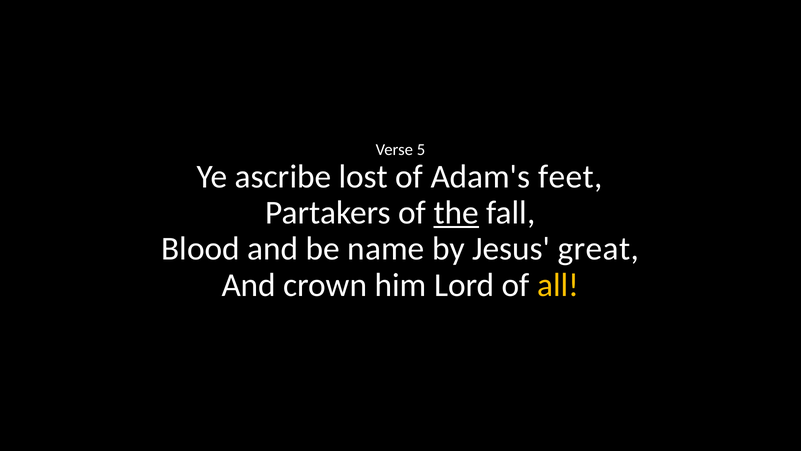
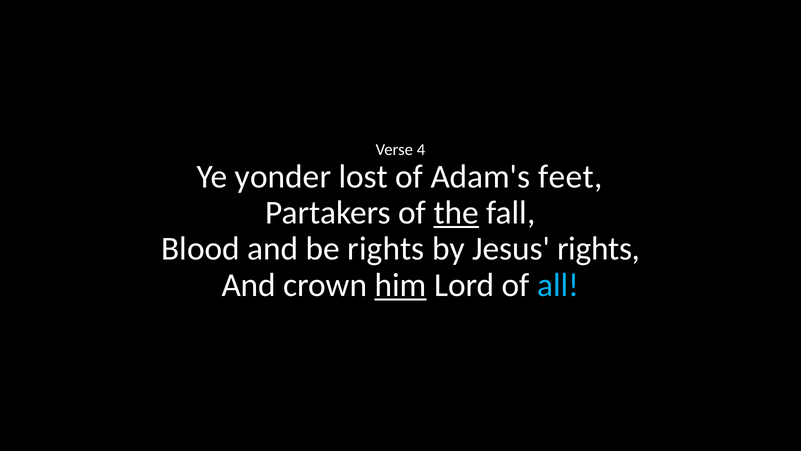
5: 5 -> 4
ascribe: ascribe -> yonder
be name: name -> rights
Jesus great: great -> rights
him underline: none -> present
all colour: yellow -> light blue
